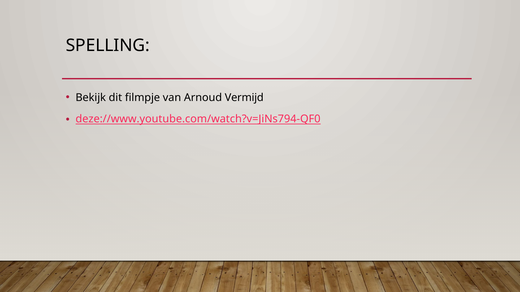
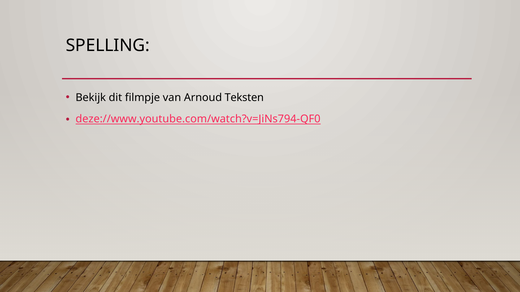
Vermijd: Vermijd -> Teksten
